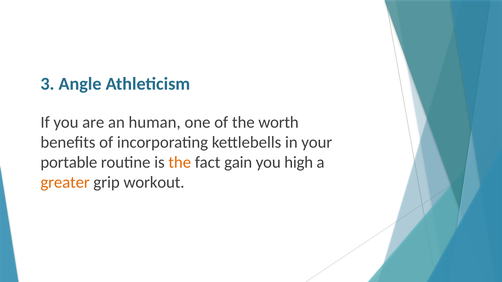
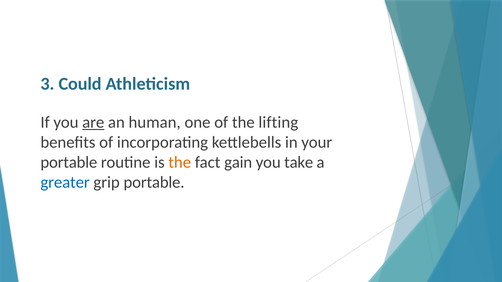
Angle: Angle -> Could
are underline: none -> present
worth: worth -> lifting
high: high -> take
greater colour: orange -> blue
grip workout: workout -> portable
